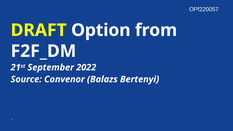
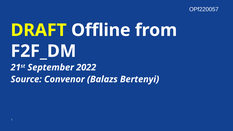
Option: Option -> Offline
